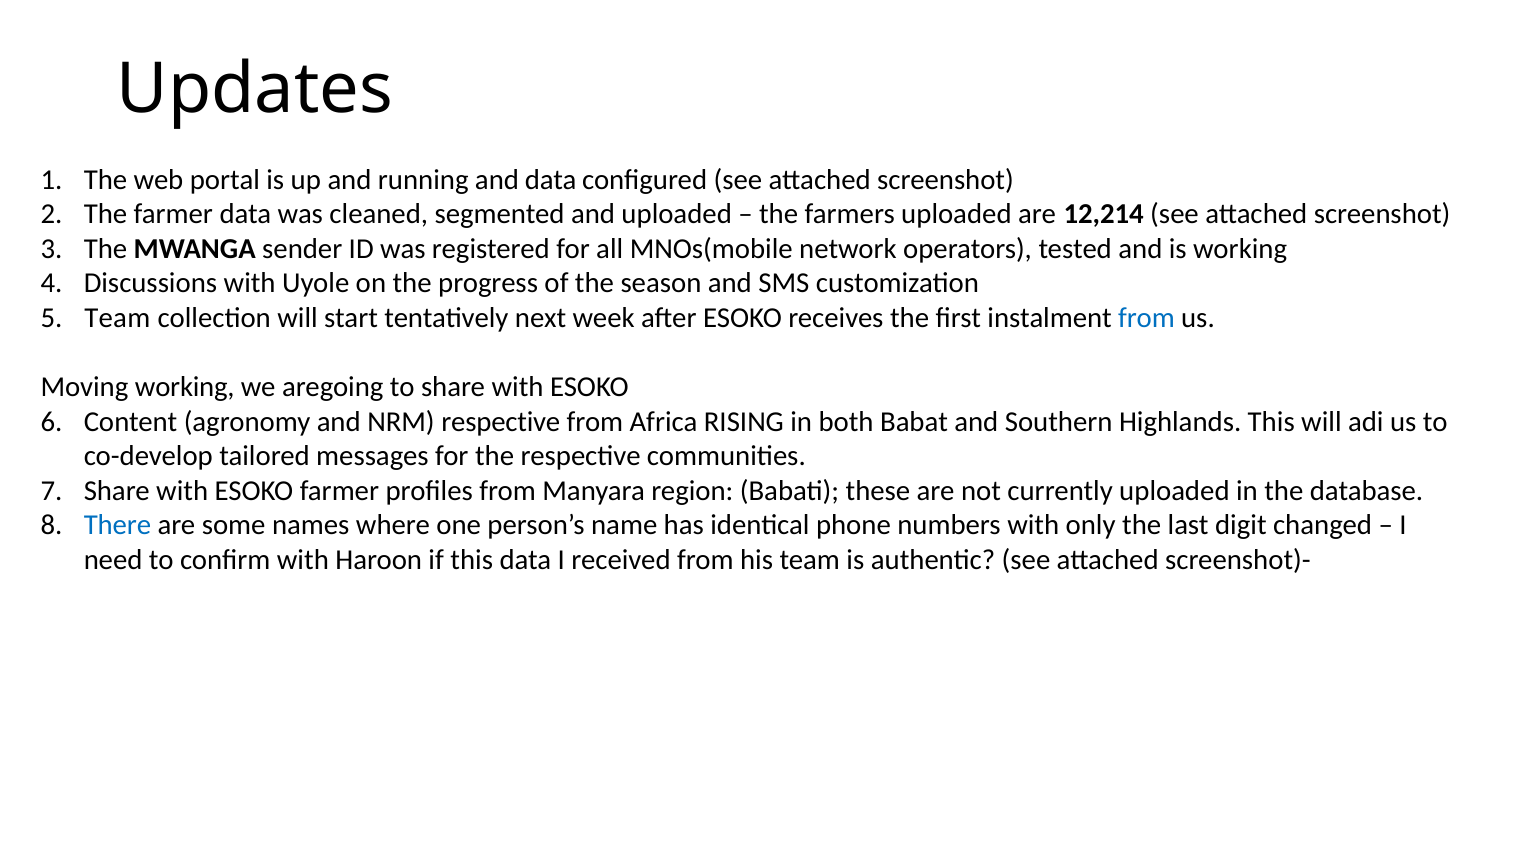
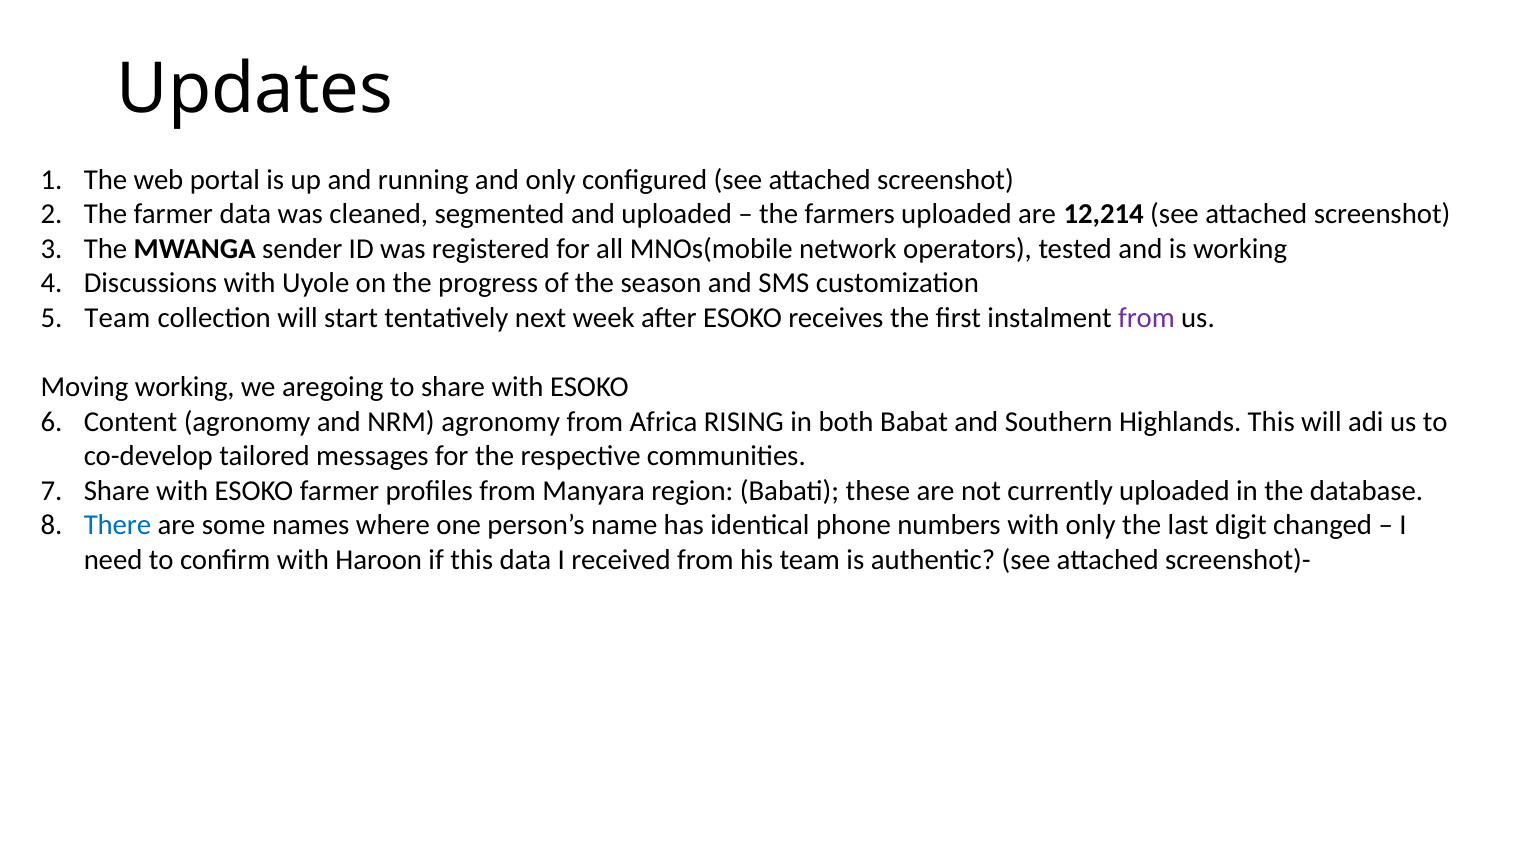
and data: data -> only
from at (1146, 318) colour: blue -> purple
NRM respective: respective -> agronomy
